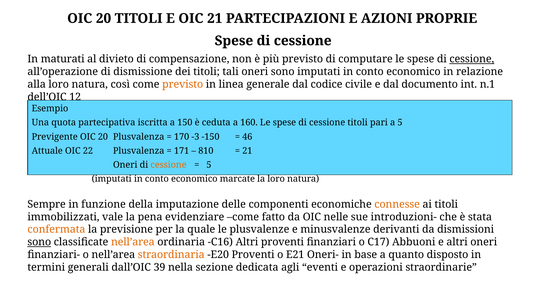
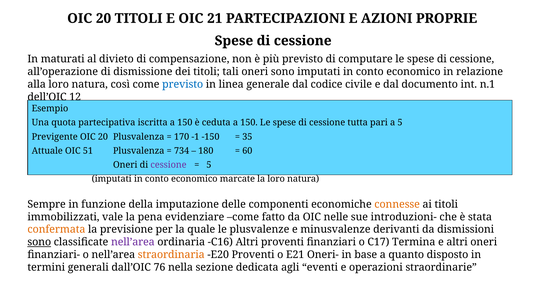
cessione at (472, 59) underline: present -> none
previsto at (183, 84) colour: orange -> blue
ceduta a 160: 160 -> 150
cessione titoli: titoli -> tutta
-3: -3 -> -1
46: 46 -> 35
22: 22 -> 51
171: 171 -> 734
810: 810 -> 180
21 at (247, 151): 21 -> 60
cessione at (168, 165) colour: orange -> purple
nell’area at (133, 242) colour: orange -> purple
Abbuoni: Abbuoni -> Termina
39: 39 -> 76
